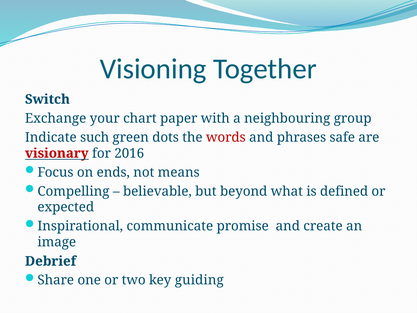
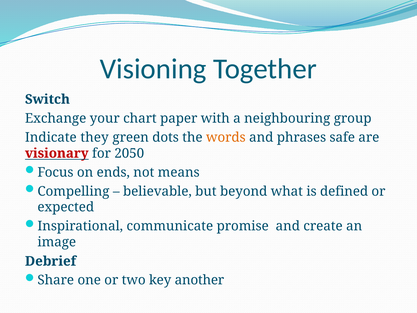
such: such -> they
words colour: red -> orange
2016: 2016 -> 2050
guiding: guiding -> another
